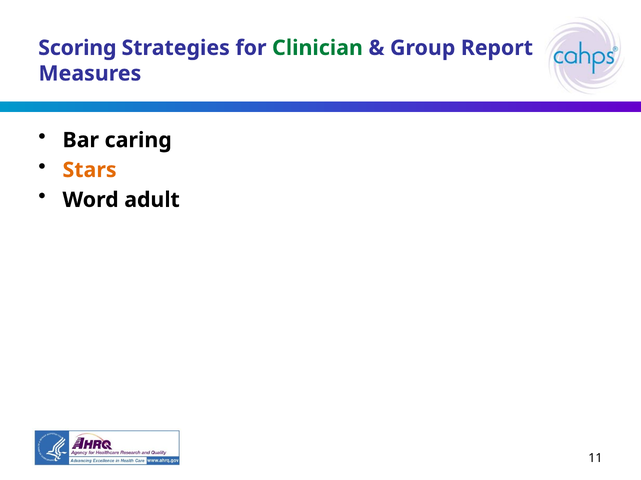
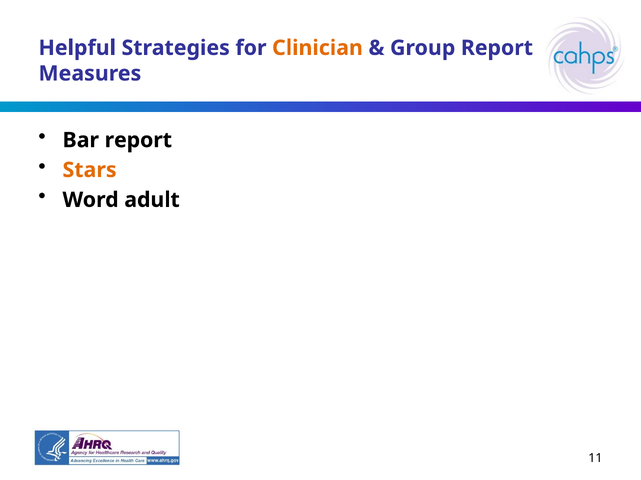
Scoring: Scoring -> Helpful
Clinician colour: green -> orange
Bar caring: caring -> report
